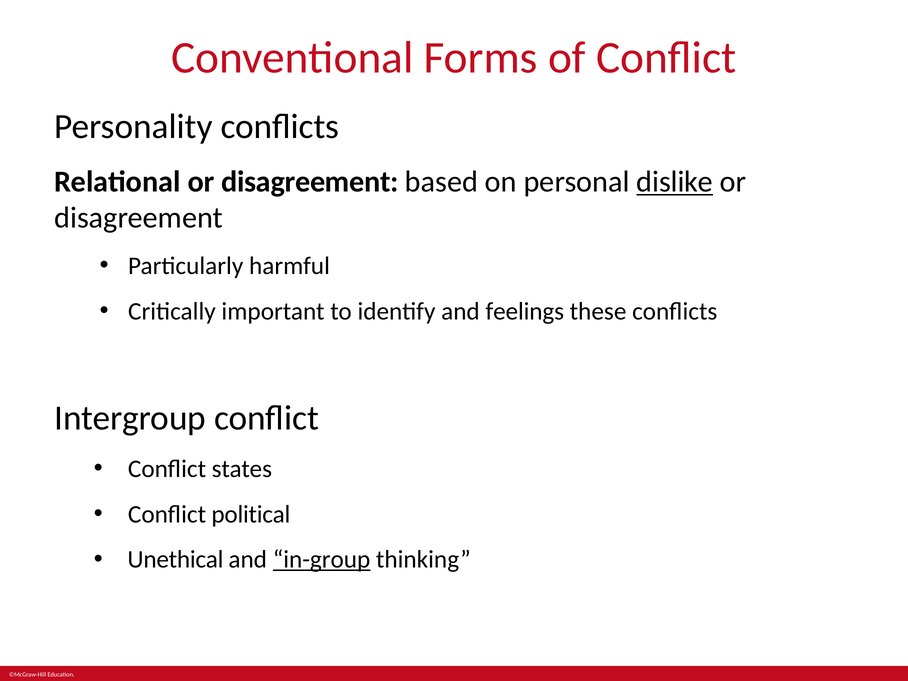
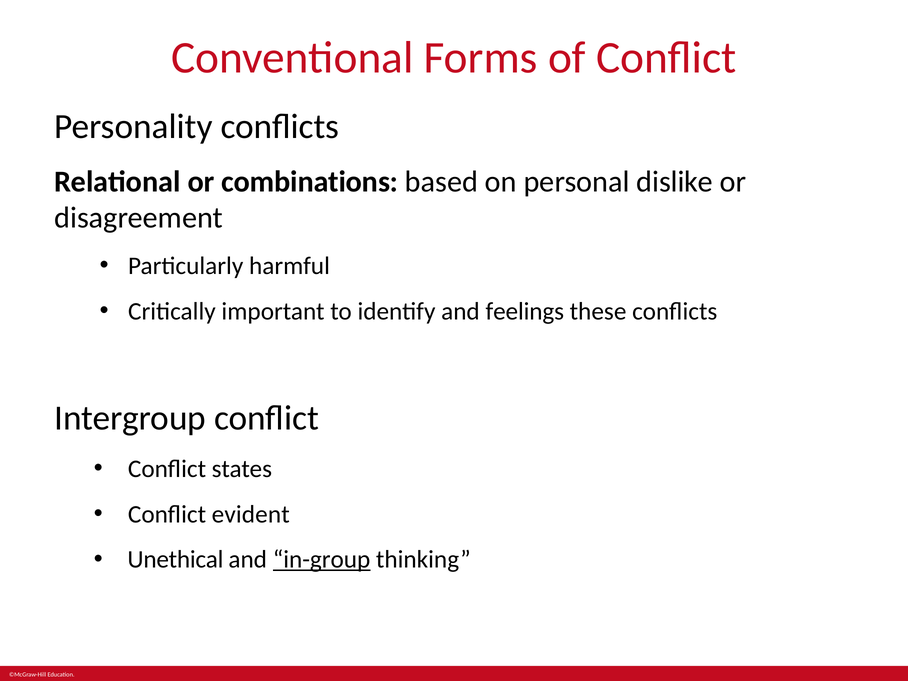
Relational or disagreement: disagreement -> combinations
dislike underline: present -> none
political: political -> evident
